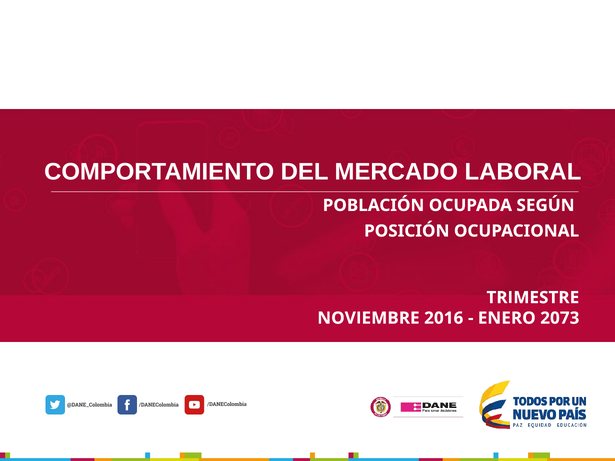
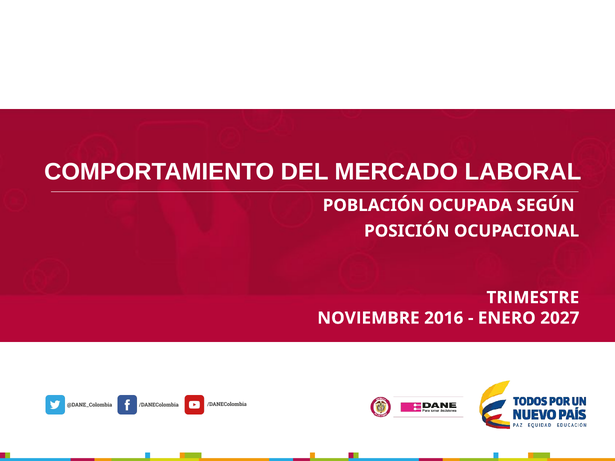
2073: 2073 -> 2027
